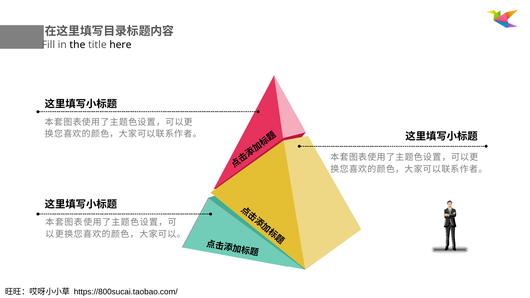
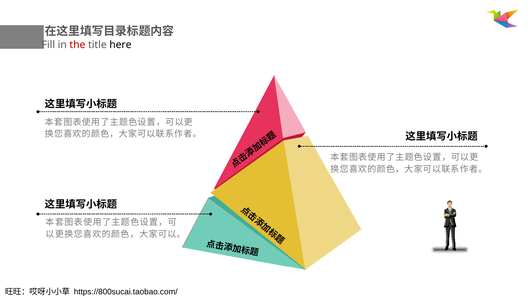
the colour: black -> red
